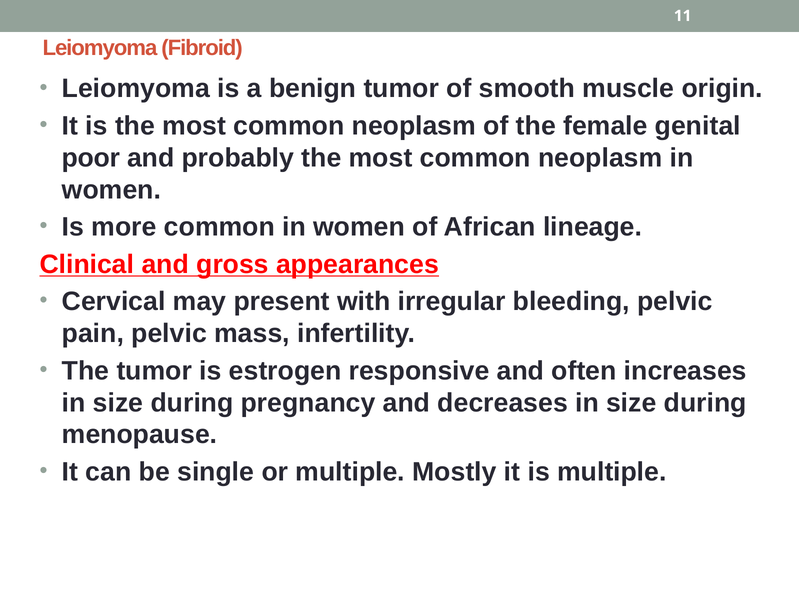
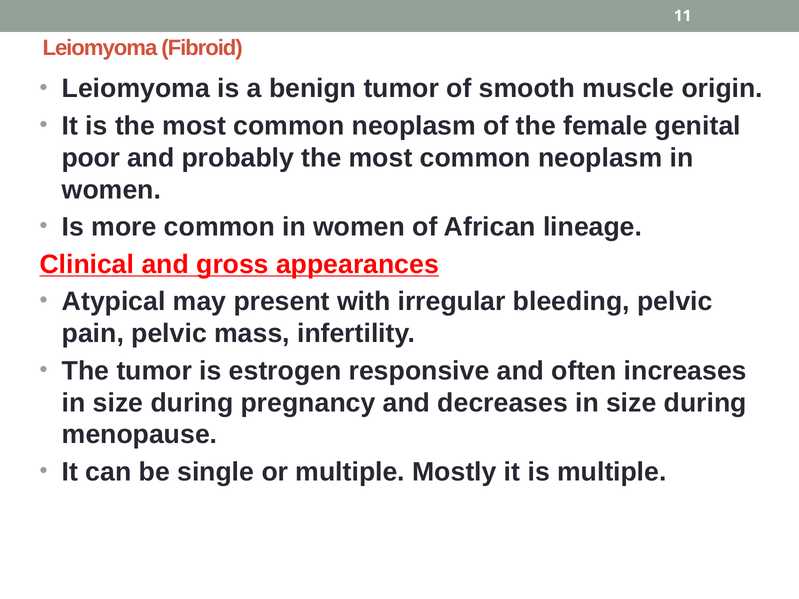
Cervical: Cervical -> Atypical
